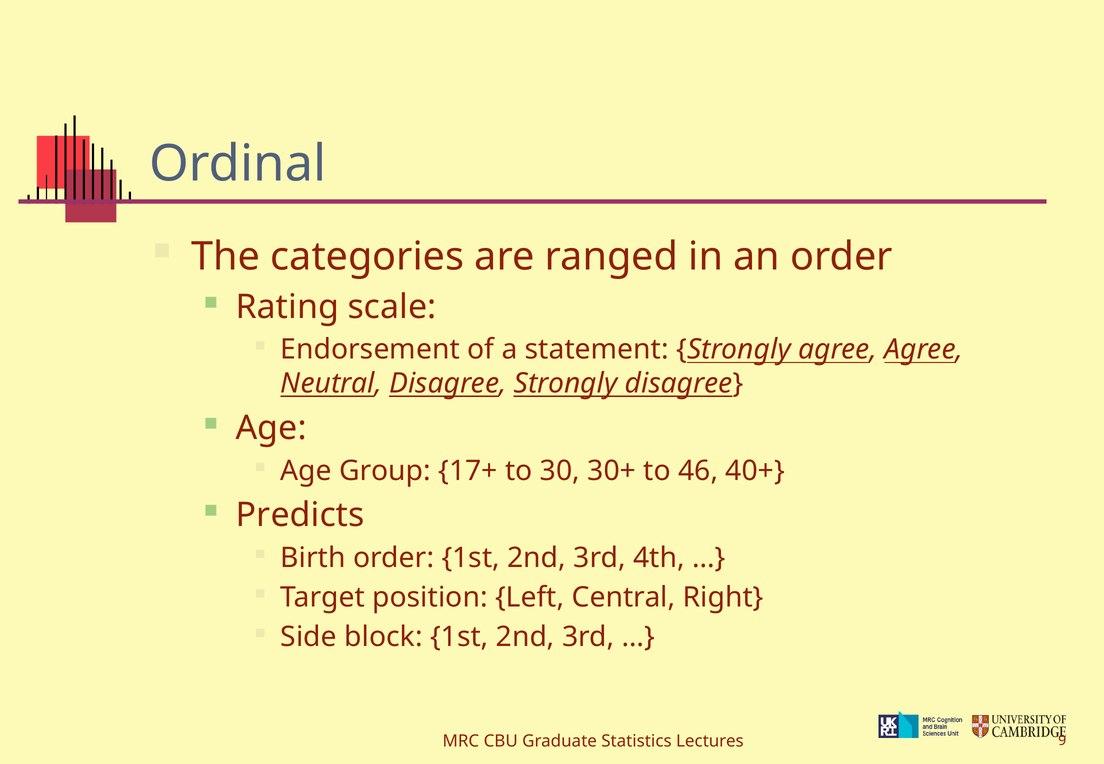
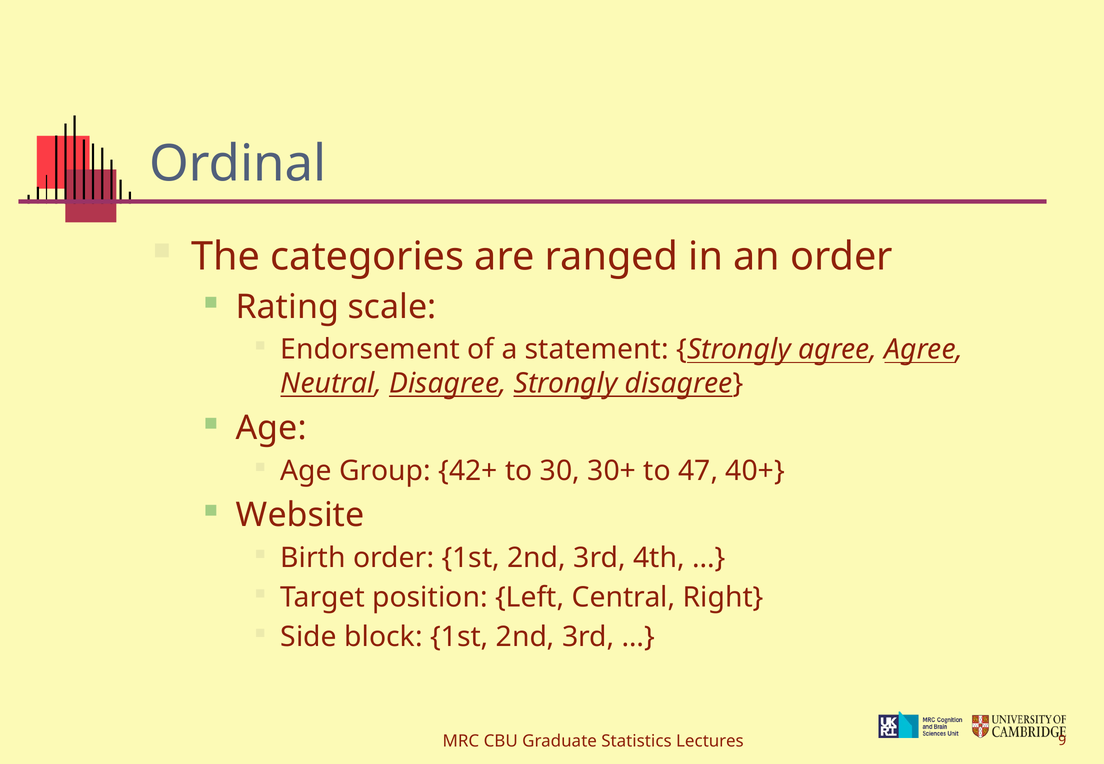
17+: 17+ -> 42+
46: 46 -> 47
Predicts: Predicts -> Website
